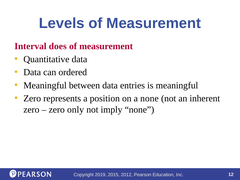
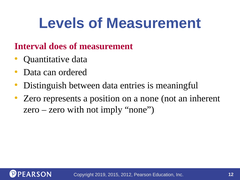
Meaningful at (45, 85): Meaningful -> Distinguish
only: only -> with
